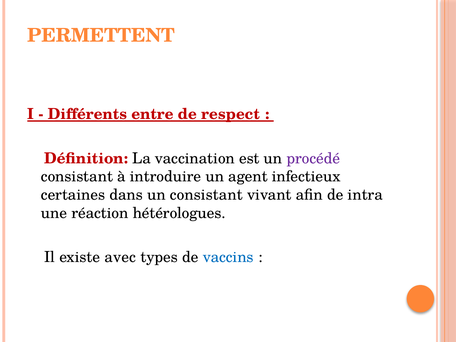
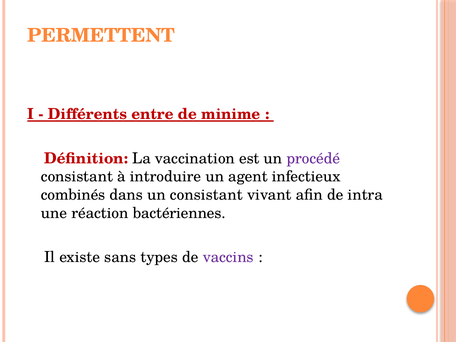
respect: respect -> minime
certaines: certaines -> combinés
hétérologues: hétérologues -> bactériennes
avec: avec -> sans
vaccins colour: blue -> purple
